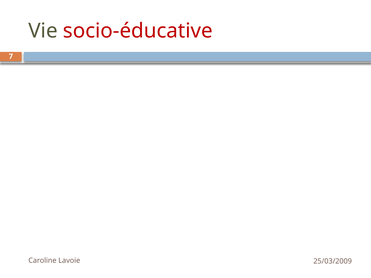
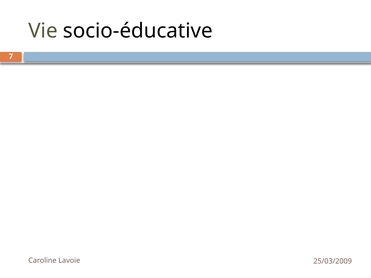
socio-éducative colour: red -> black
